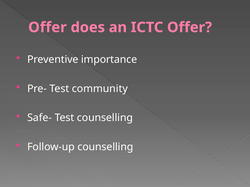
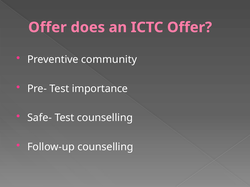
importance: importance -> community
community: community -> importance
